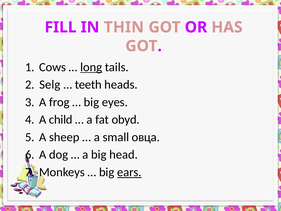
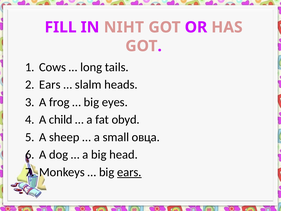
THIN: THIN -> NIHT
long underline: present -> none
Selg at (50, 85): Selg -> Ears
teeth: teeth -> slalm
